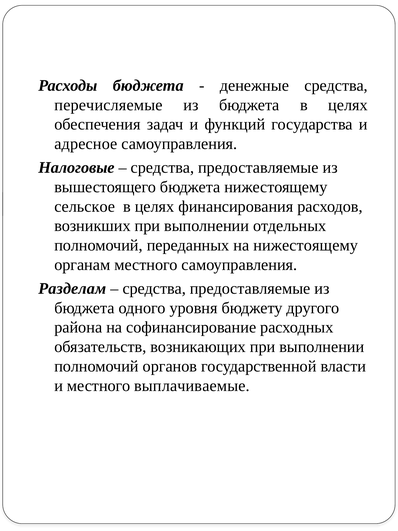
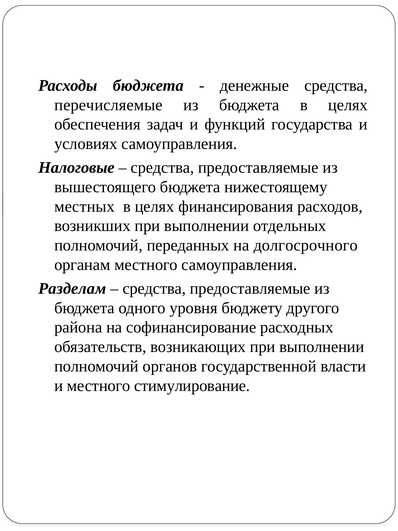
адресное: адресное -> условиях
сельское: сельское -> местных
на нижестоящему: нижестоящему -> долгосрочного
выплачиваемые: выплачиваемые -> стимулирование
